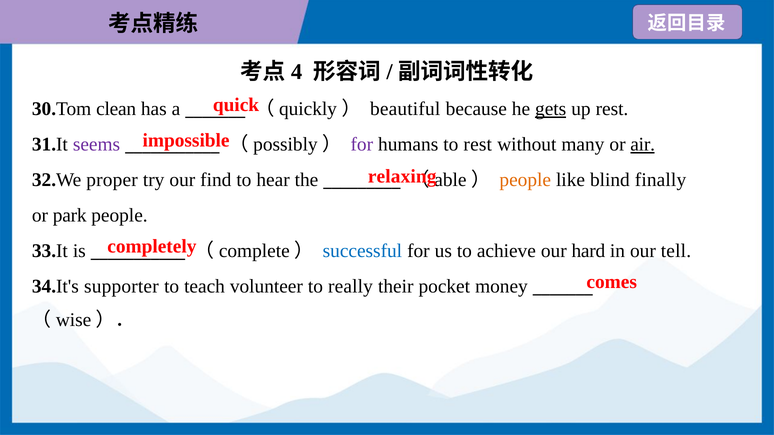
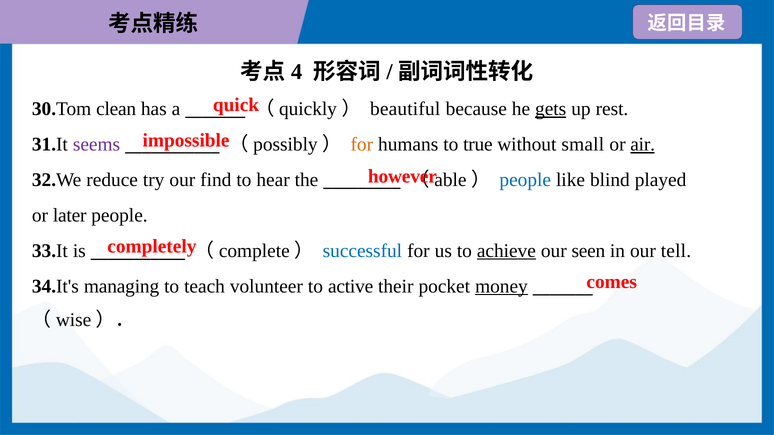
for at (362, 145) colour: purple -> orange
to rest: rest -> true
many: many -> small
relaxing: relaxing -> however
proper: proper -> reduce
people at (525, 180) colour: orange -> blue
finally: finally -> played
park: park -> later
achieve underline: none -> present
hard: hard -> seen
supporter: supporter -> managing
really: really -> active
money underline: none -> present
